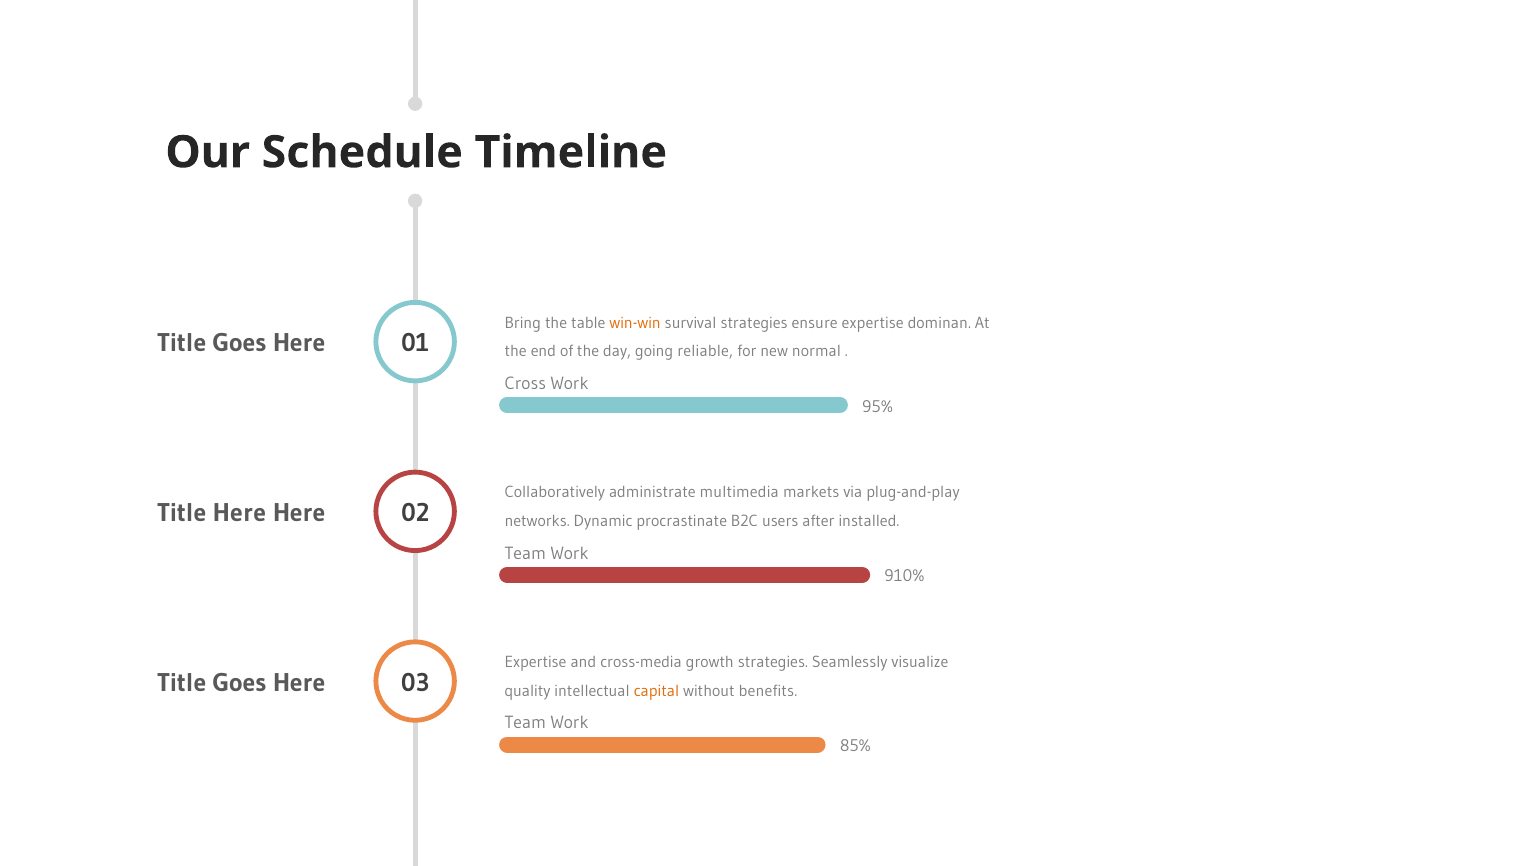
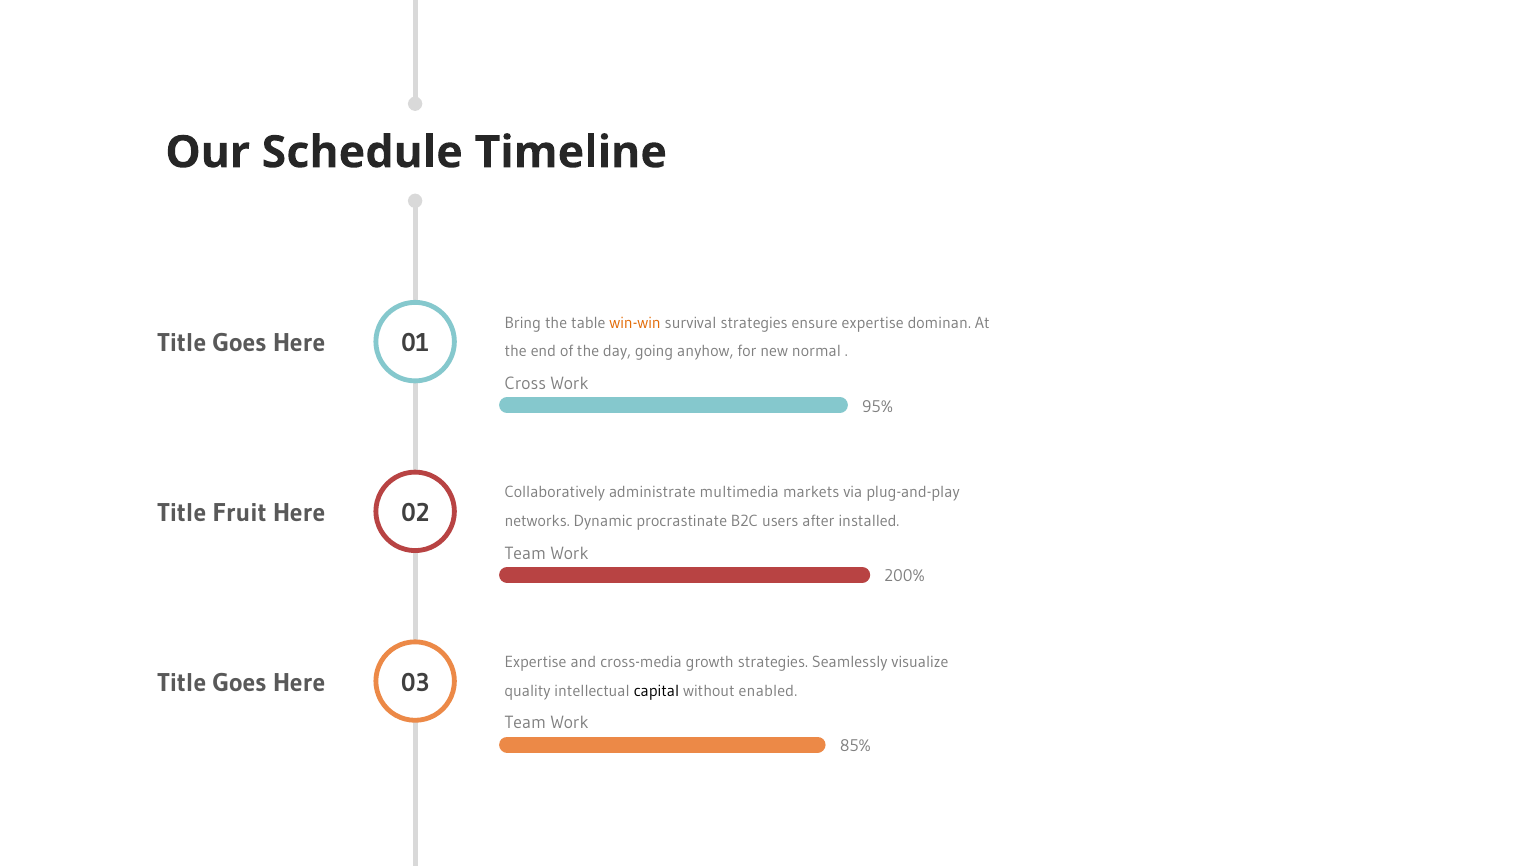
reliable: reliable -> anyhow
Title Here: Here -> Fruit
910%: 910% -> 200%
capital colour: orange -> black
benefits: benefits -> enabled
